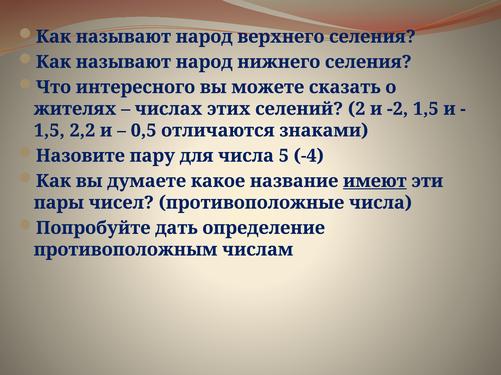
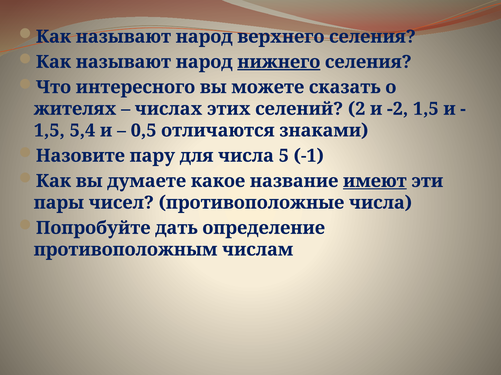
нижнего underline: none -> present
2,2: 2,2 -> 5,4
-4: -4 -> -1
